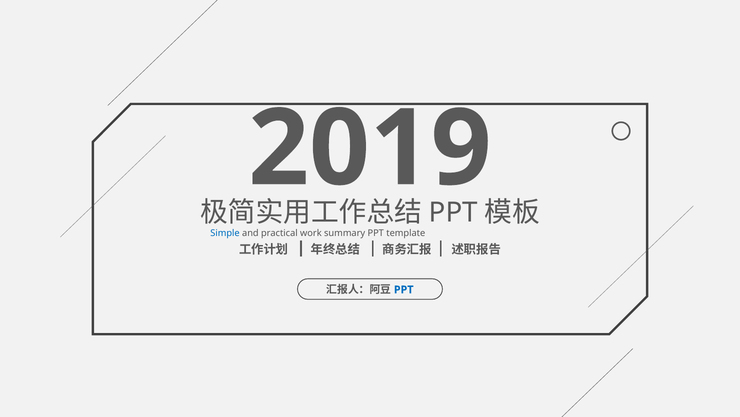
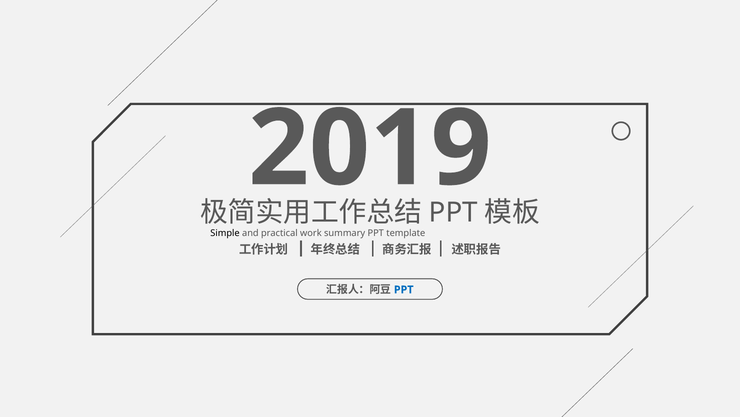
Simple colour: blue -> black
